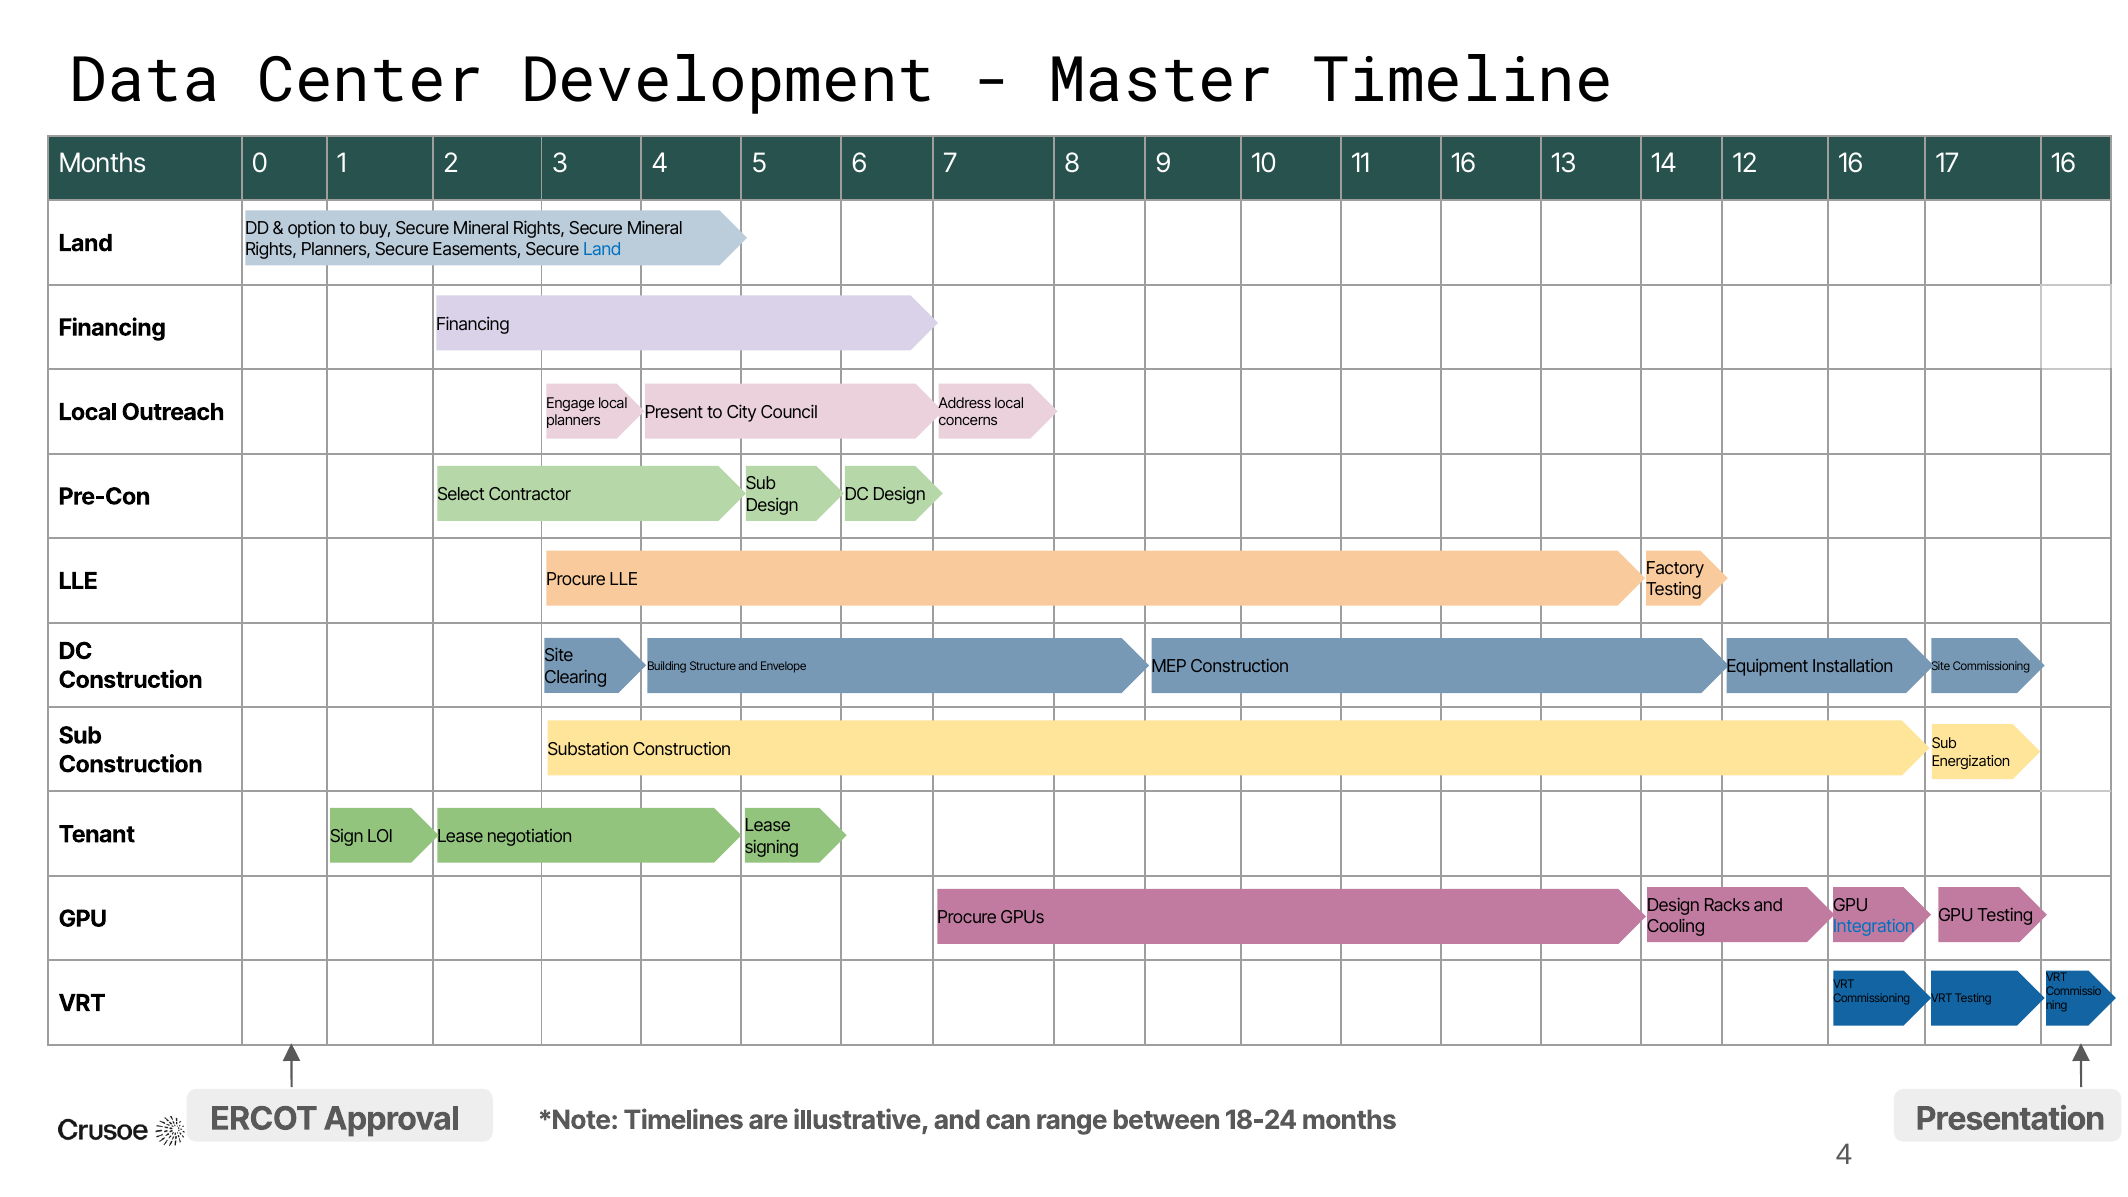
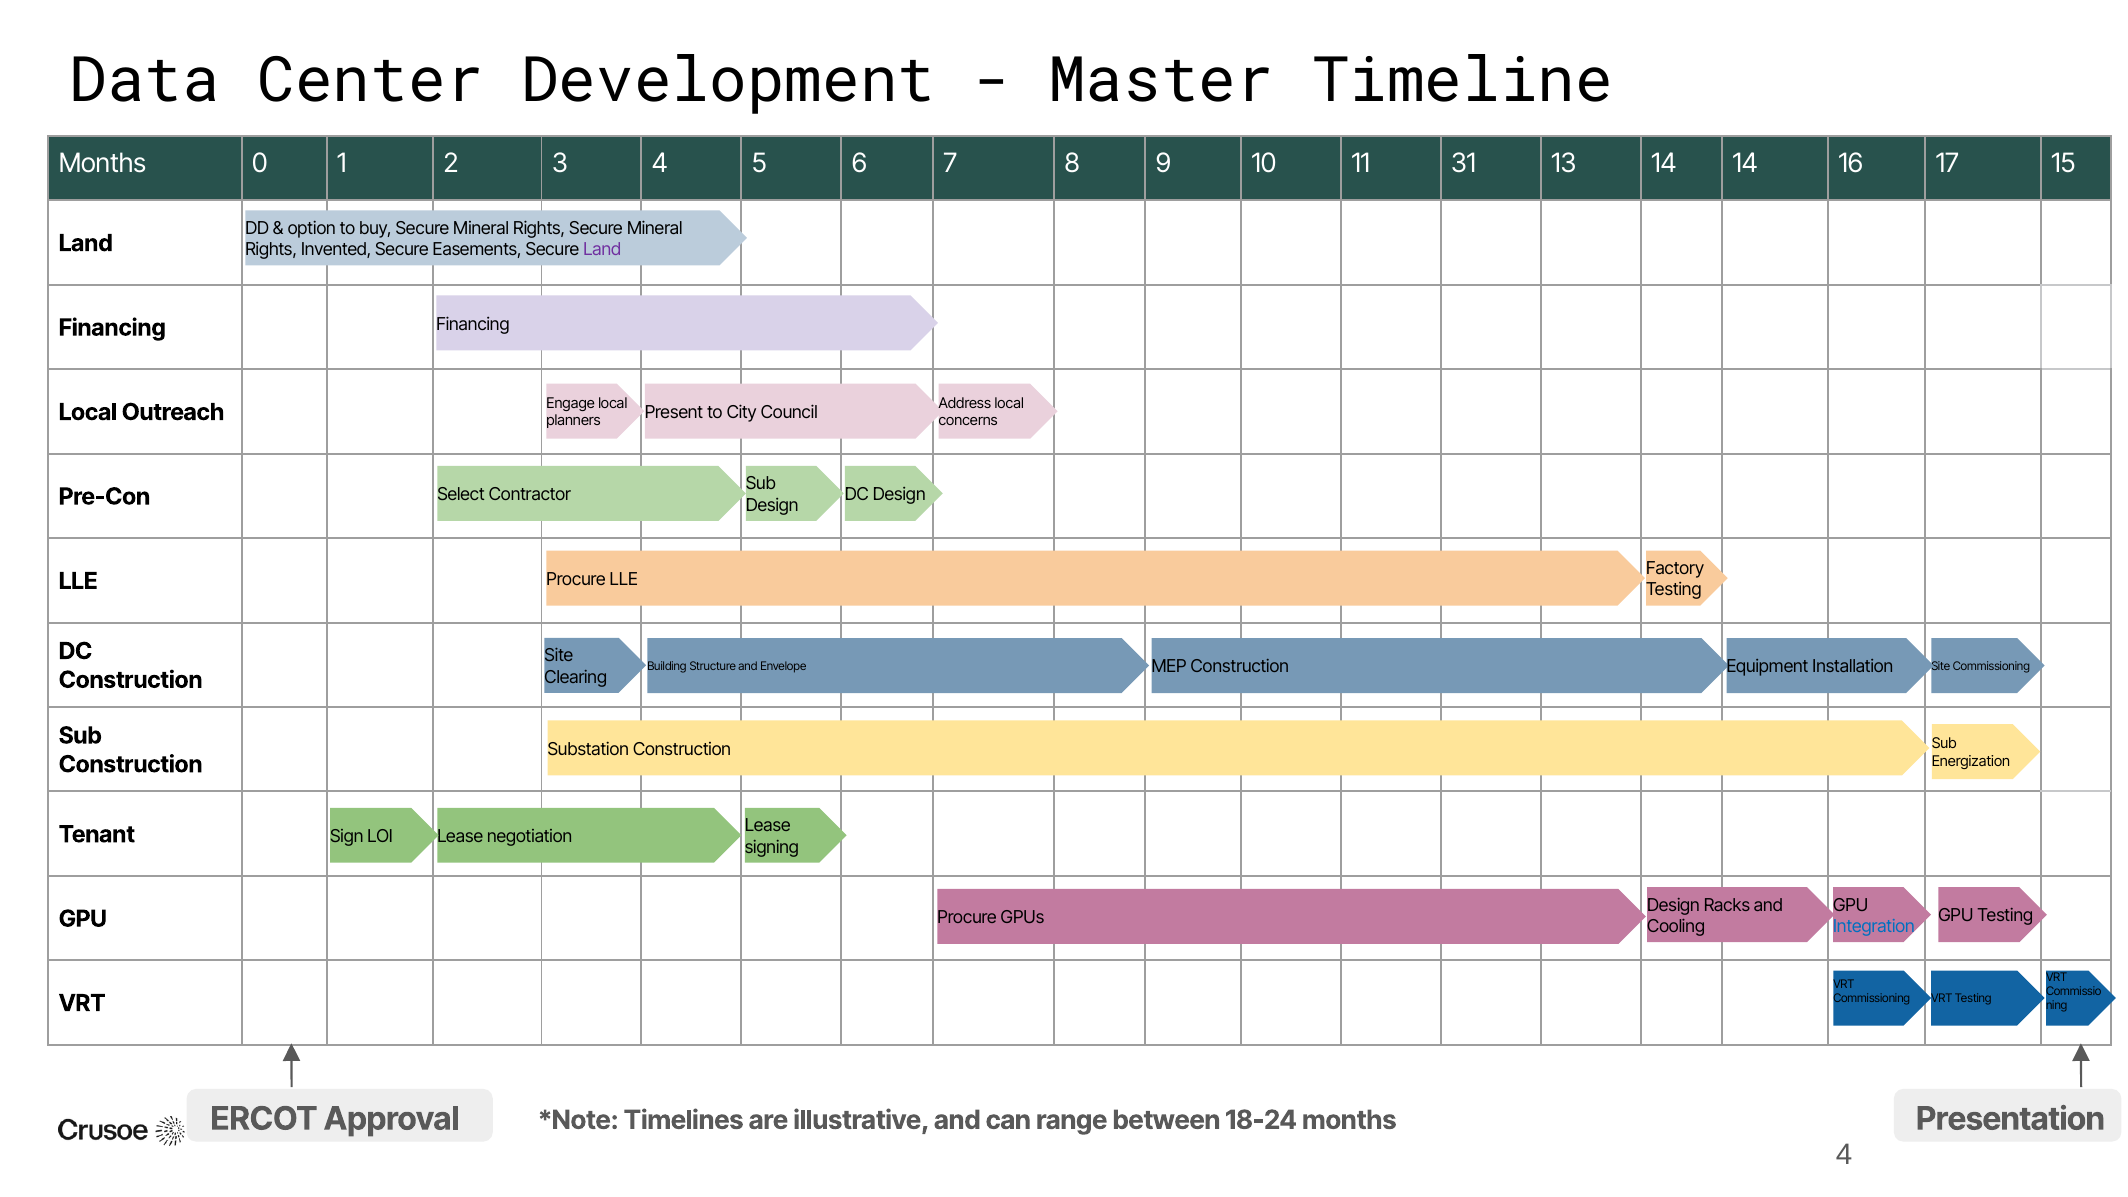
11 16: 16 -> 31
14 12: 12 -> 14
17 16: 16 -> 15
Rights Planners: Planners -> Invented
Land at (602, 250) colour: blue -> purple
